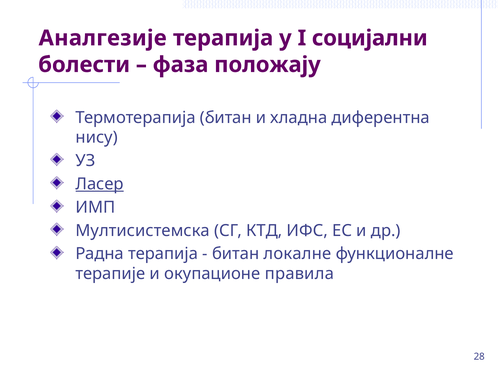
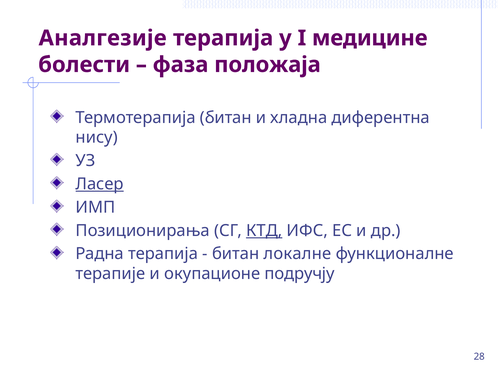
социјални: социјални -> медицине
положају: положају -> положаја
Мултисистемска: Мултисистемска -> Позиционирања
КТД underline: none -> present
правила: правила -> подручју
